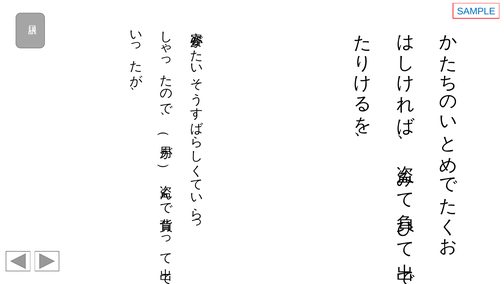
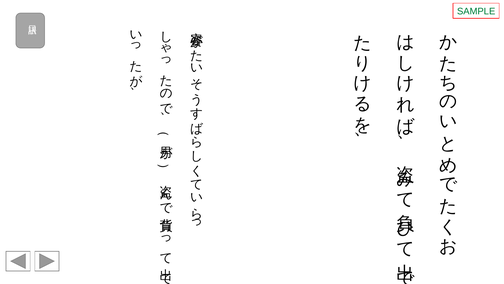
SAMPLE colour: blue -> green
